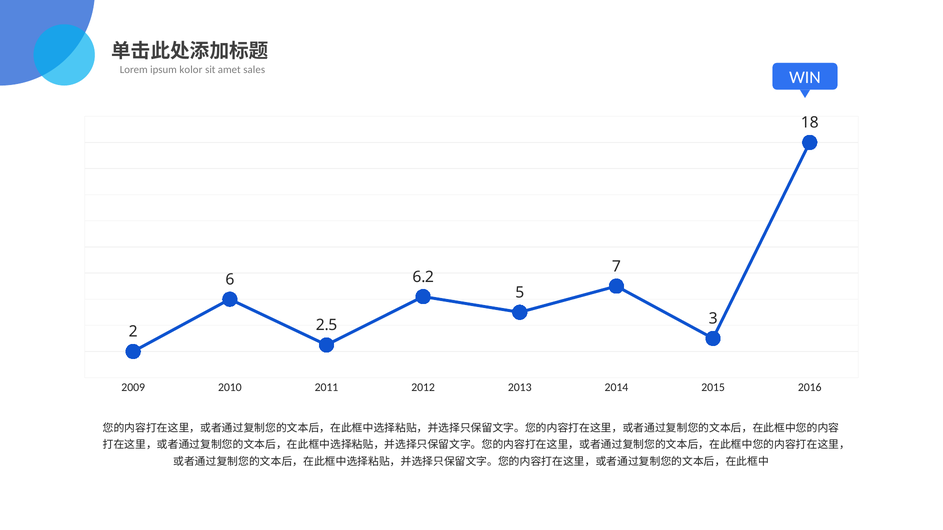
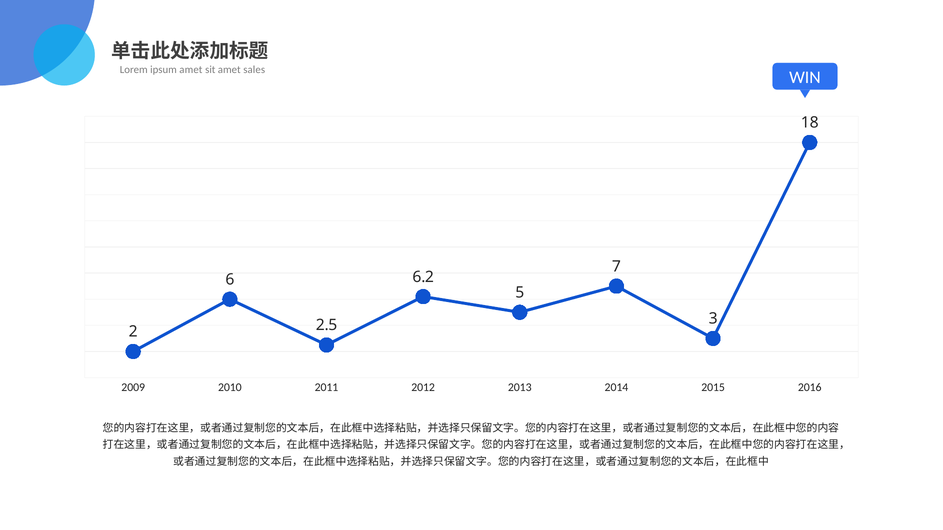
ipsum kolor: kolor -> amet
